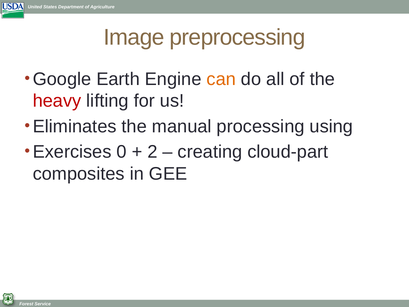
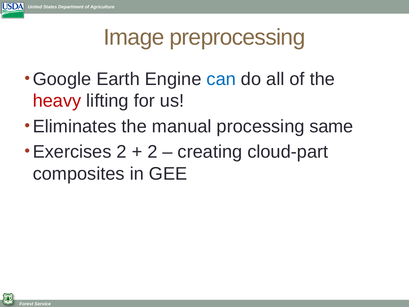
can colour: orange -> blue
using: using -> same
Exercises 0: 0 -> 2
